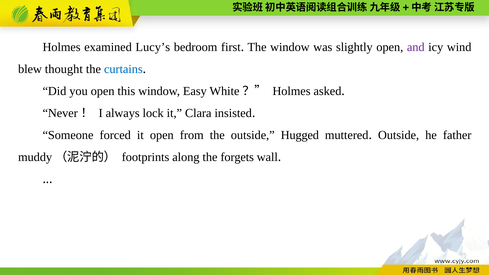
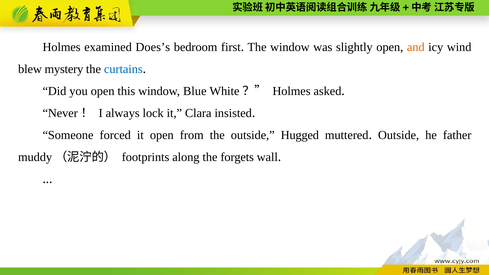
Lucy’s: Lucy’s -> Does’s
and colour: purple -> orange
thought: thought -> mystery
Easy: Easy -> Blue
